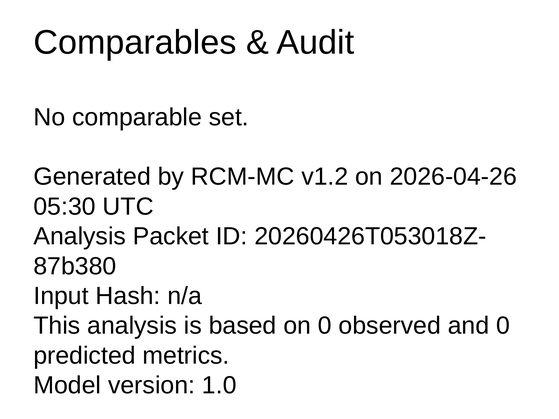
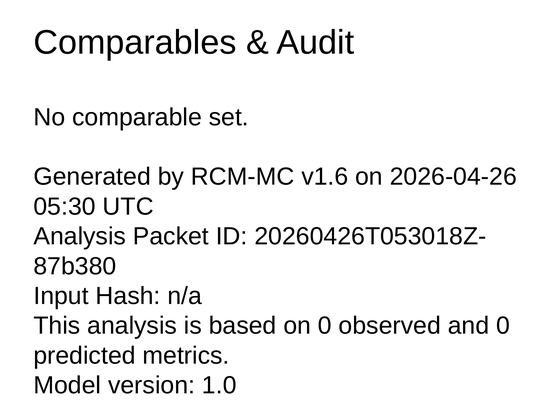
v1.2: v1.2 -> v1.6
